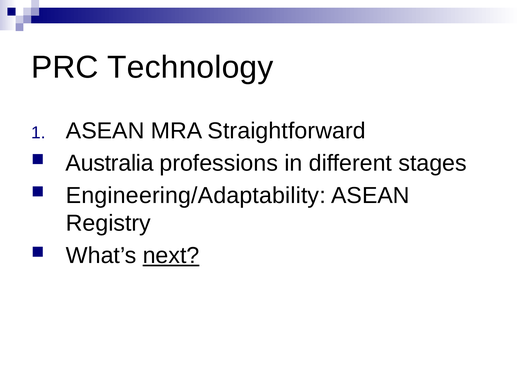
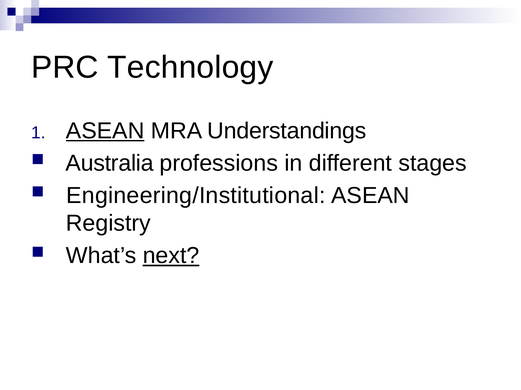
ASEAN at (105, 131) underline: none -> present
Straightforward: Straightforward -> Understandings
Engineering/Adaptability: Engineering/Adaptability -> Engineering/Institutional
